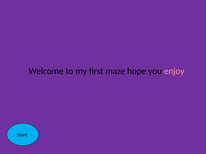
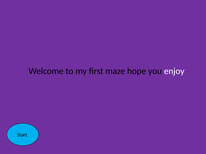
enjoy colour: pink -> white
